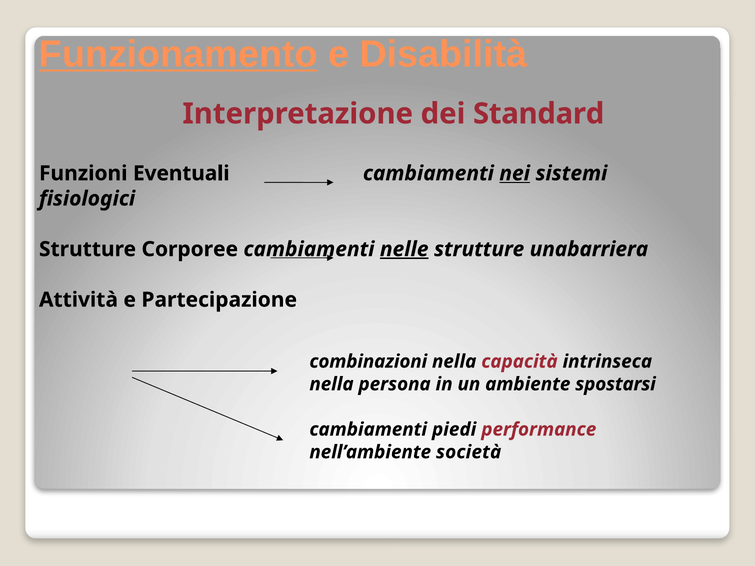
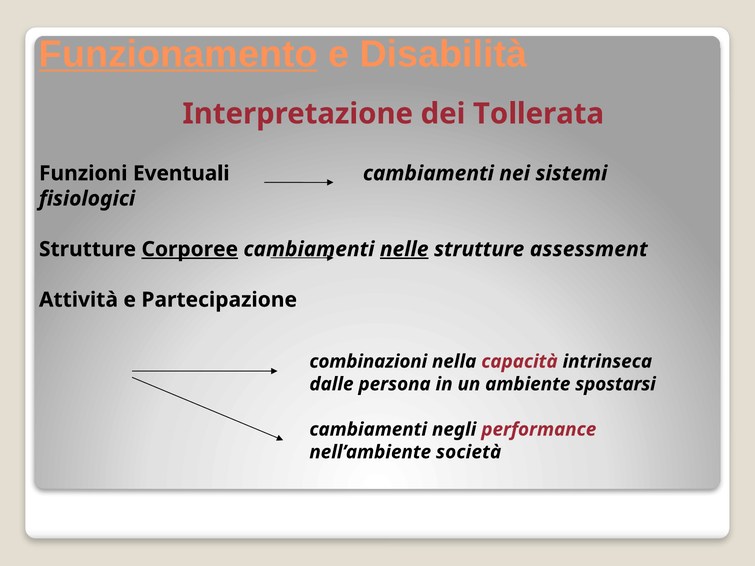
Standard: Standard -> Tollerata
nei underline: present -> none
Corporee underline: none -> present
unabarriera: unabarriera -> assessment
nella at (331, 384): nella -> dalle
piedi: piedi -> negli
